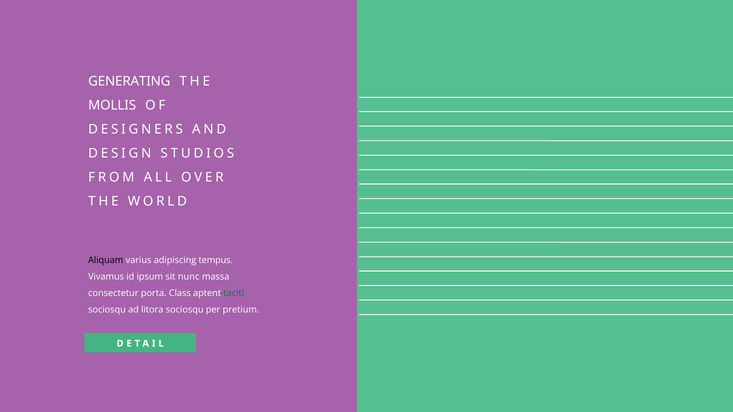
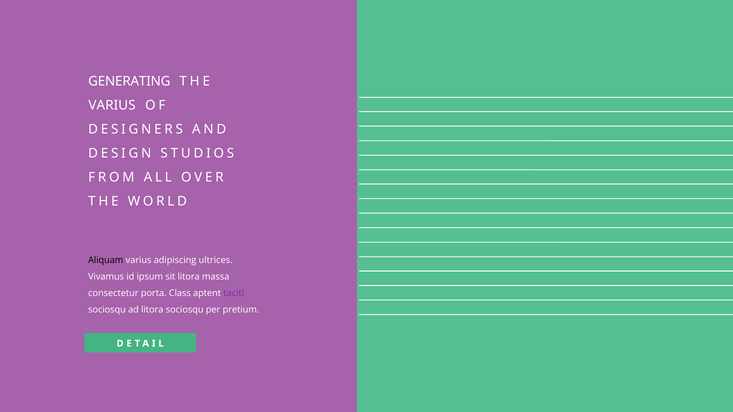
MOLLIS at (112, 105): MOLLIS -> VARIUS
tempus: tempus -> ultrices
sit nunc: nunc -> litora
taciti colour: green -> purple
